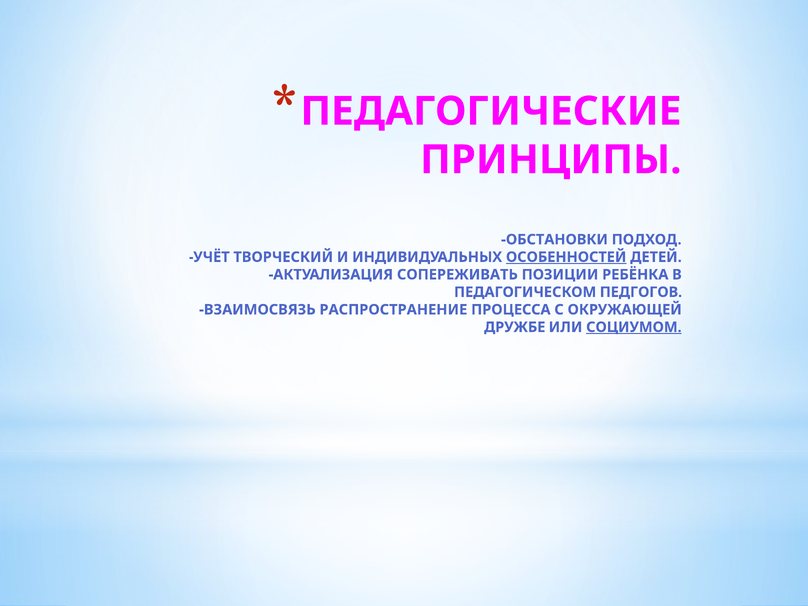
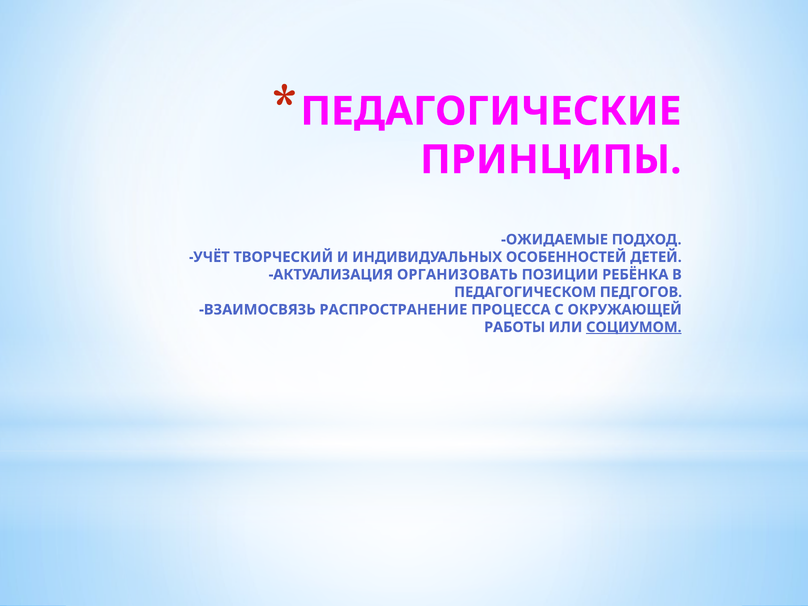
ОБСТАНОВКИ: ОБСТАНОВКИ -> ОЖИДАЕМЫЕ
ОСОБЕННОСТЕЙ underline: present -> none
СОПЕРЕЖИВАТЬ: СОПЕРЕЖИВАТЬ -> ОРГАНИЗОВАТЬ
ДРУЖБЕ: ДРУЖБЕ -> РАБОТЫ
